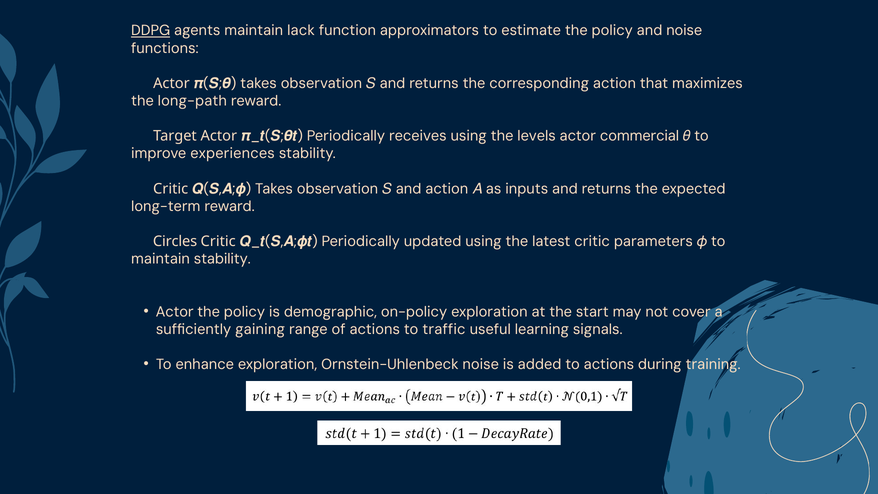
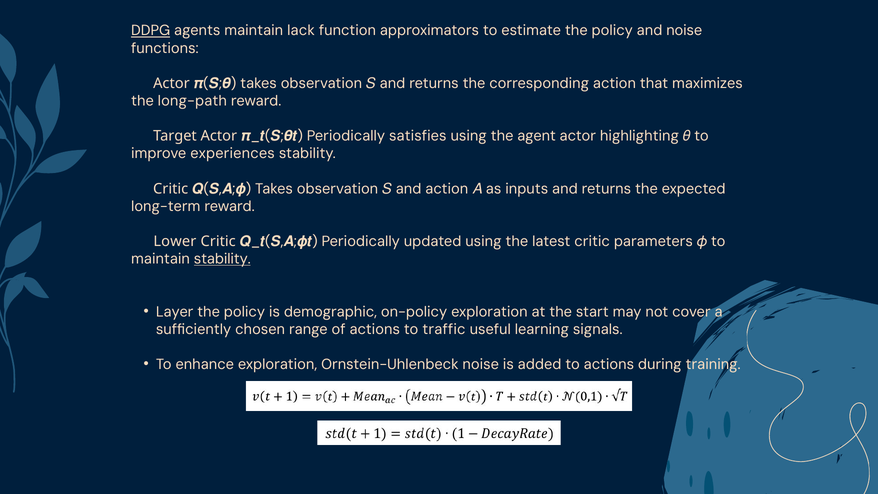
receives: receives -> satisfies
levels: levels -> agent
commercial: commercial -> highlighting
Circles: Circles -> Lower
stability at (222, 259) underline: none -> present
Actor at (175, 312): Actor -> Layer
gaining: gaining -> chosen
